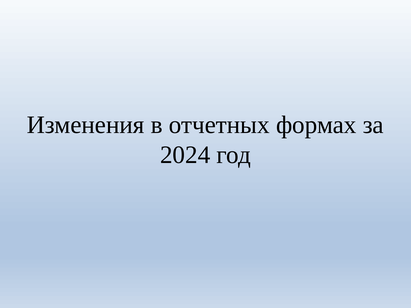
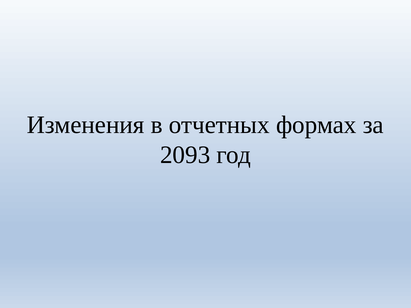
2024: 2024 -> 2093
